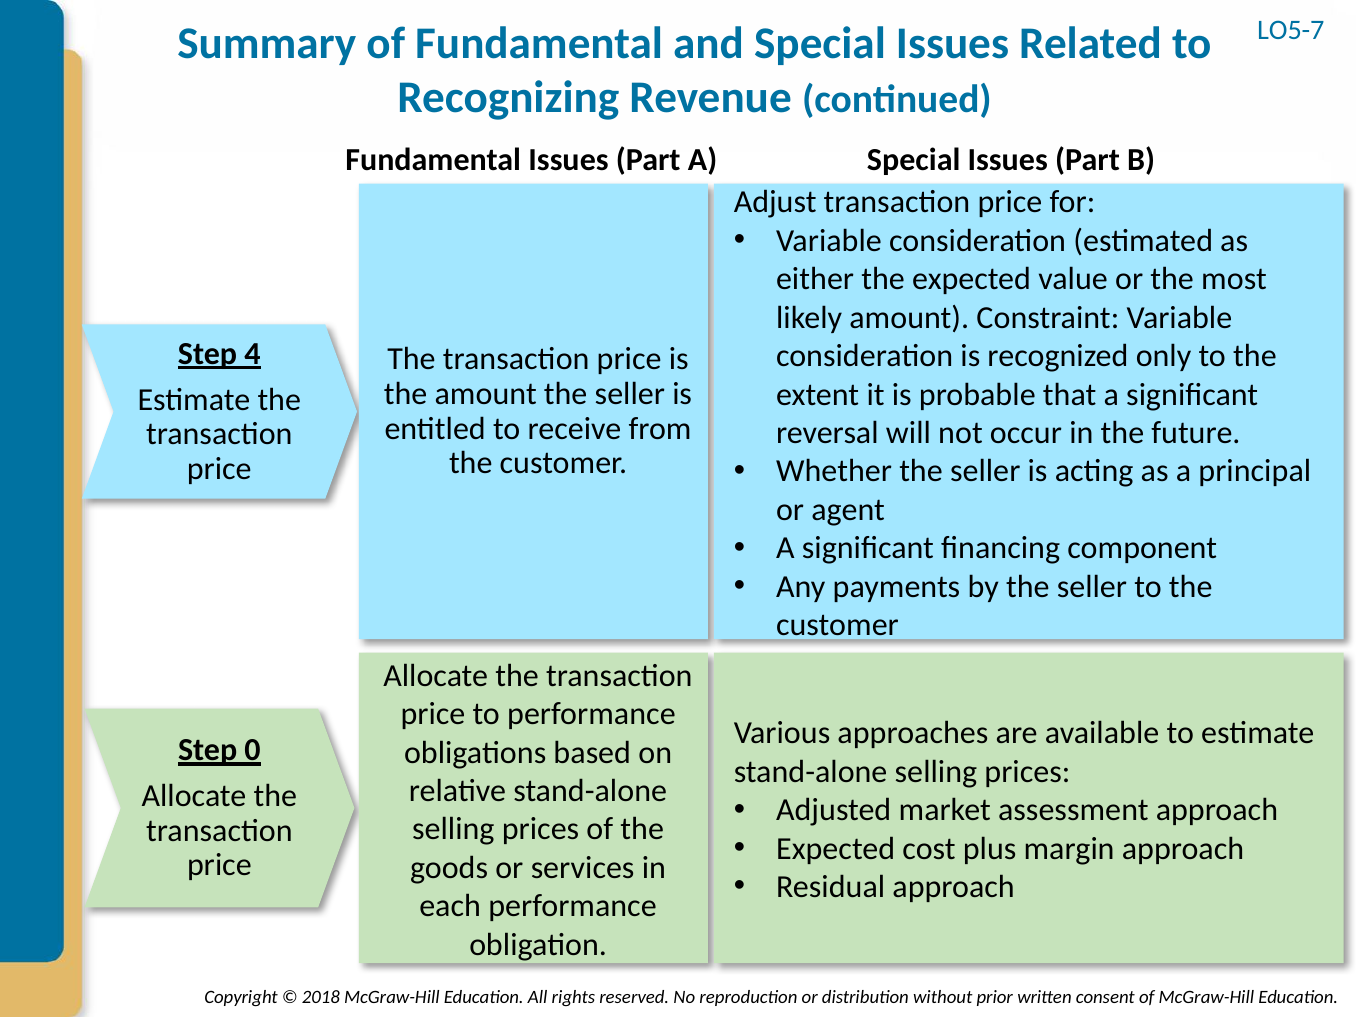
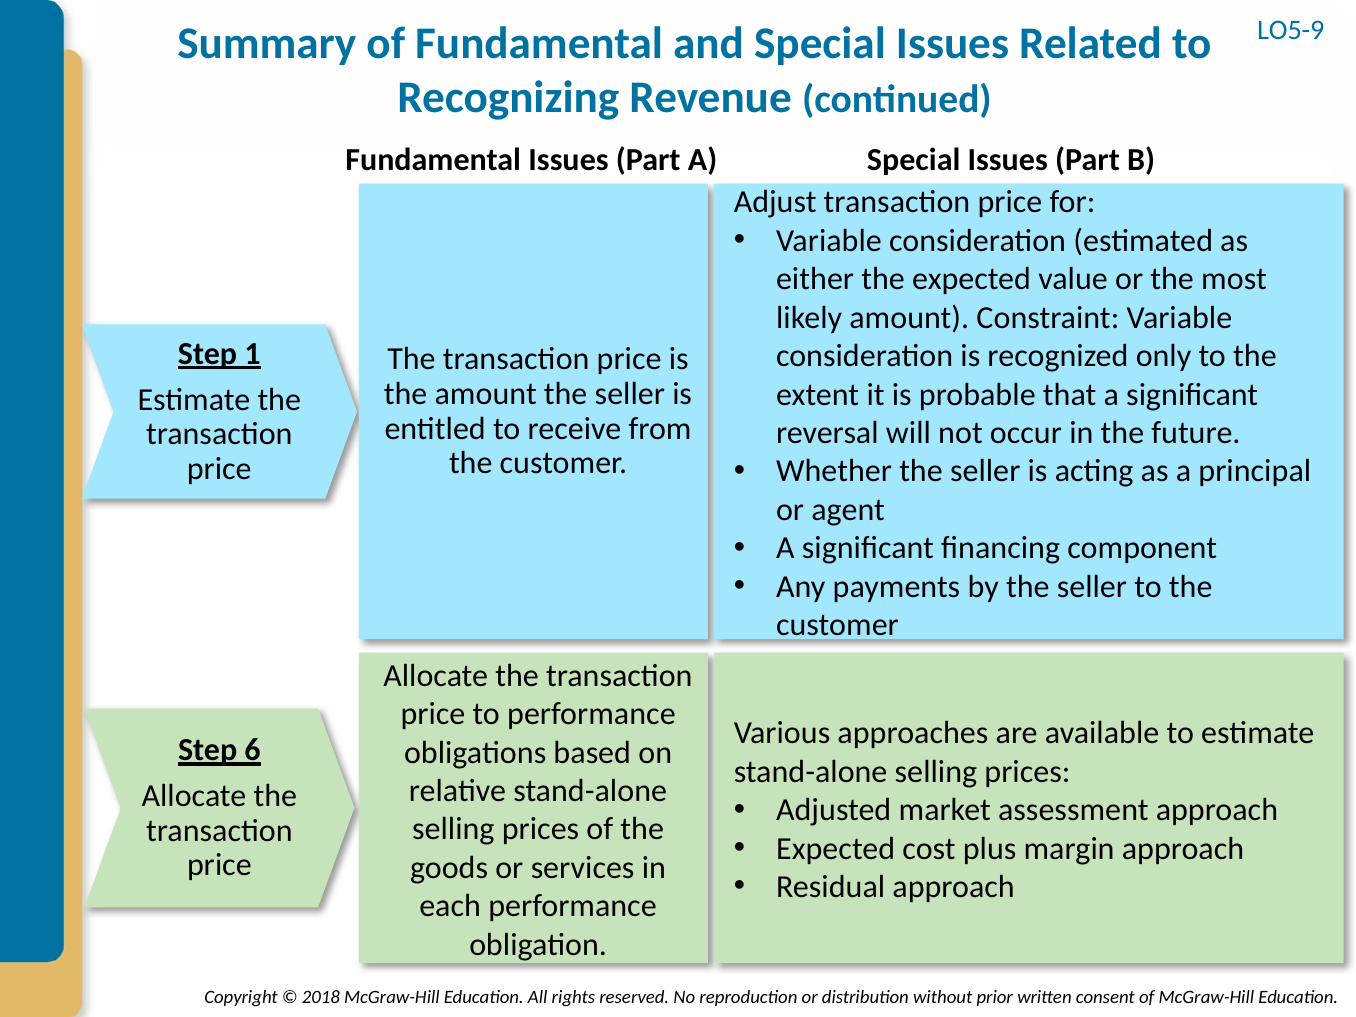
LO5-7: LO5-7 -> LO5-9
4: 4 -> 1
0: 0 -> 6
